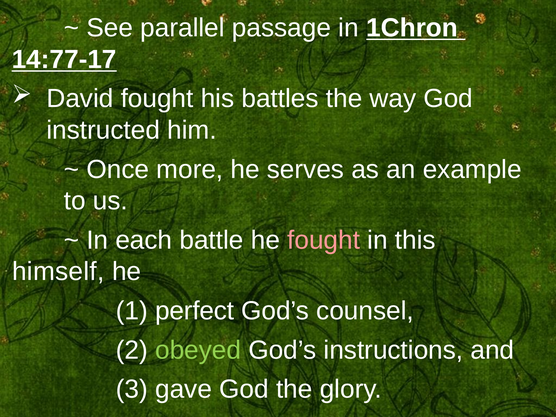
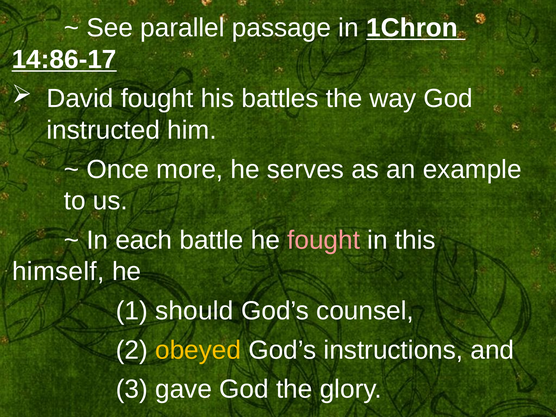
14:77-17: 14:77-17 -> 14:86-17
perfect: perfect -> should
obeyed colour: light green -> yellow
